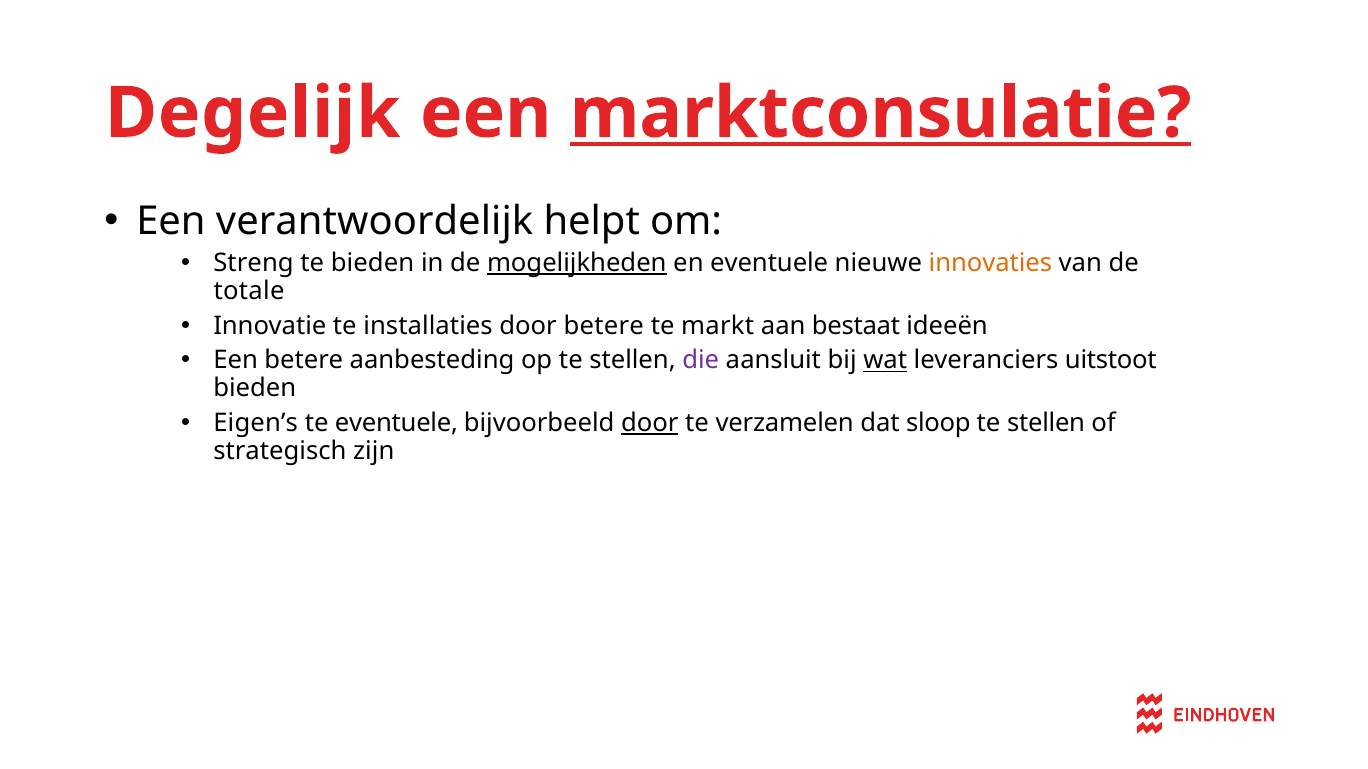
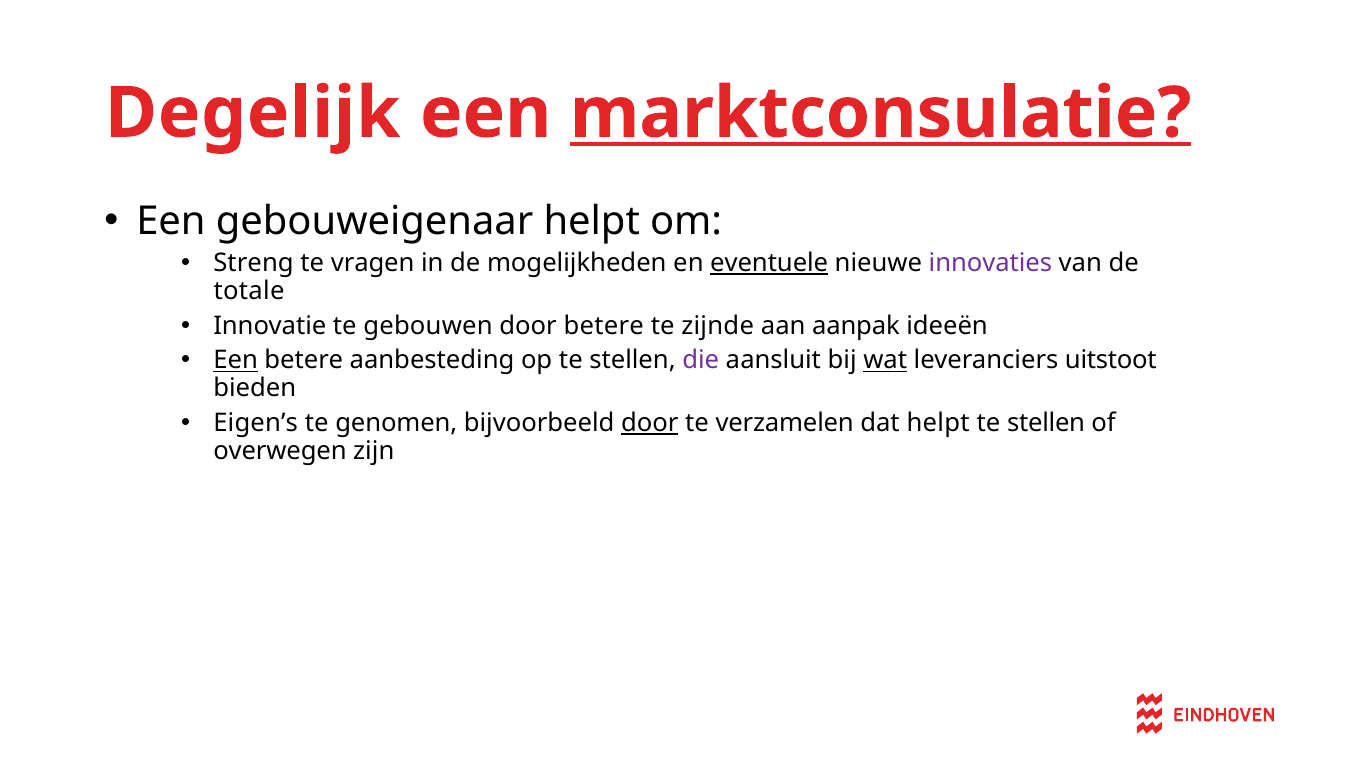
verantwoordelijk: verantwoordelijk -> gebouweigenaar
te bieden: bieden -> vragen
mogelijkheden underline: present -> none
eventuele at (769, 263) underline: none -> present
innovaties colour: orange -> purple
installaties: installaties -> gebouwen
markt: markt -> zijnde
bestaat: bestaat -> aanpak
Een at (236, 361) underline: none -> present
te eventuele: eventuele -> genomen
dat sloop: sloop -> helpt
strategisch: strategisch -> overwegen
